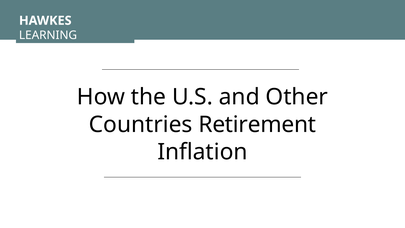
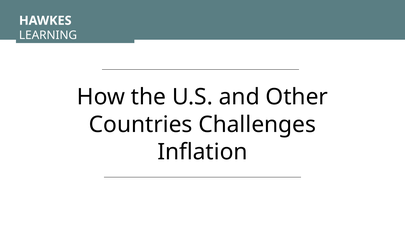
Retirement: Retirement -> Challenges
